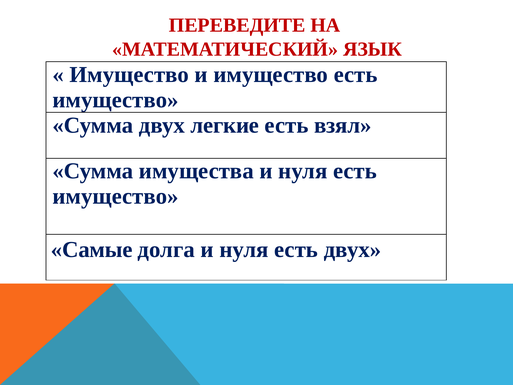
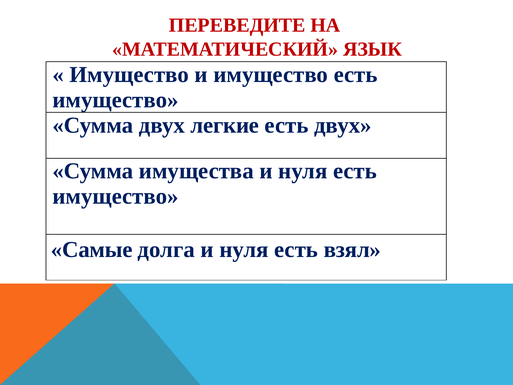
есть взял: взял -> двух
есть двух: двух -> взял
